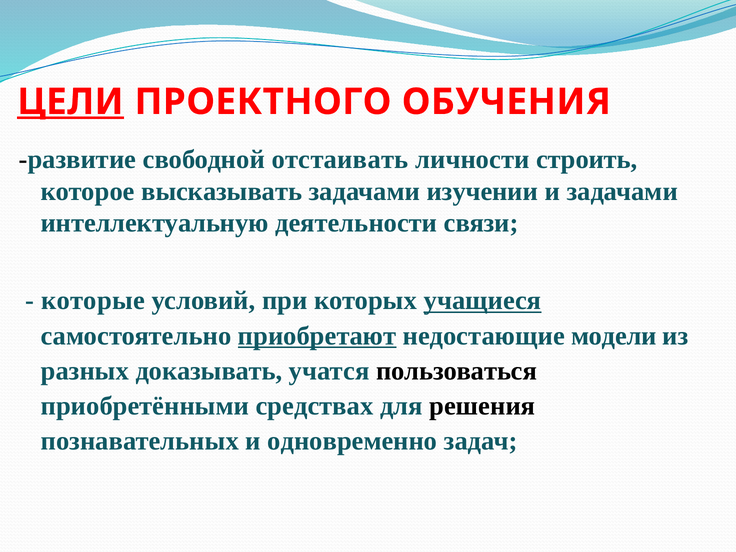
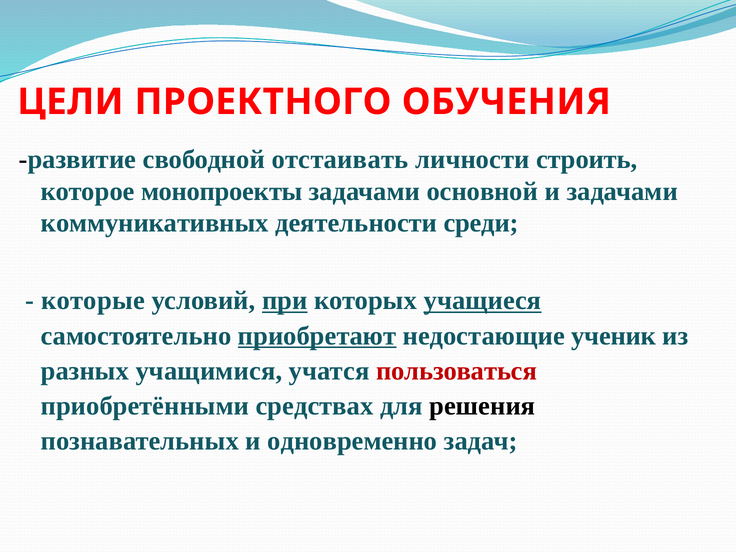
ЦЕЛИ underline: present -> none
высказывать: высказывать -> монопроекты
изучении: изучении -> основной
интеллектуальную: интеллектуальную -> коммуникативных
связи: связи -> среди
при underline: none -> present
модели: модели -> ученик
доказывать: доказывать -> учащимися
пользоваться colour: black -> red
